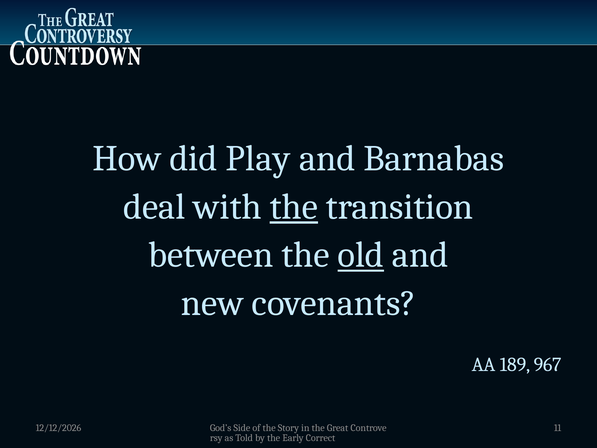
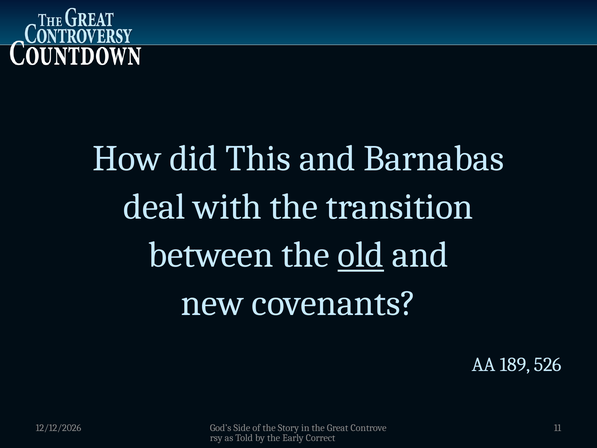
Play: Play -> This
the at (294, 207) underline: present -> none
967: 967 -> 526
